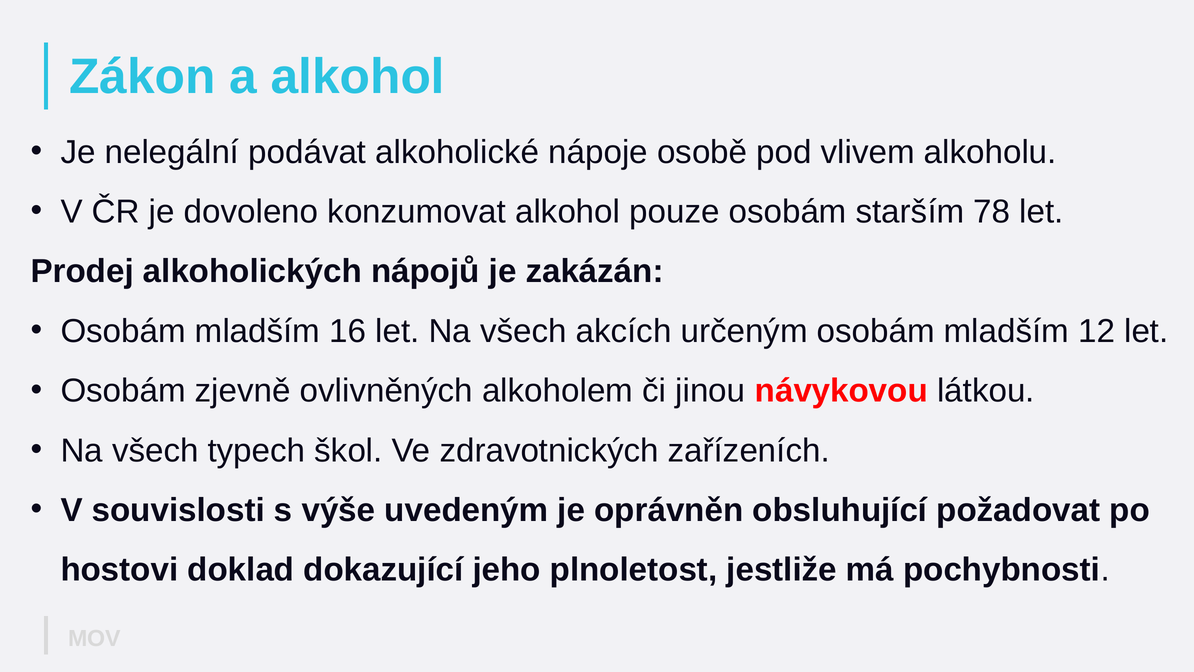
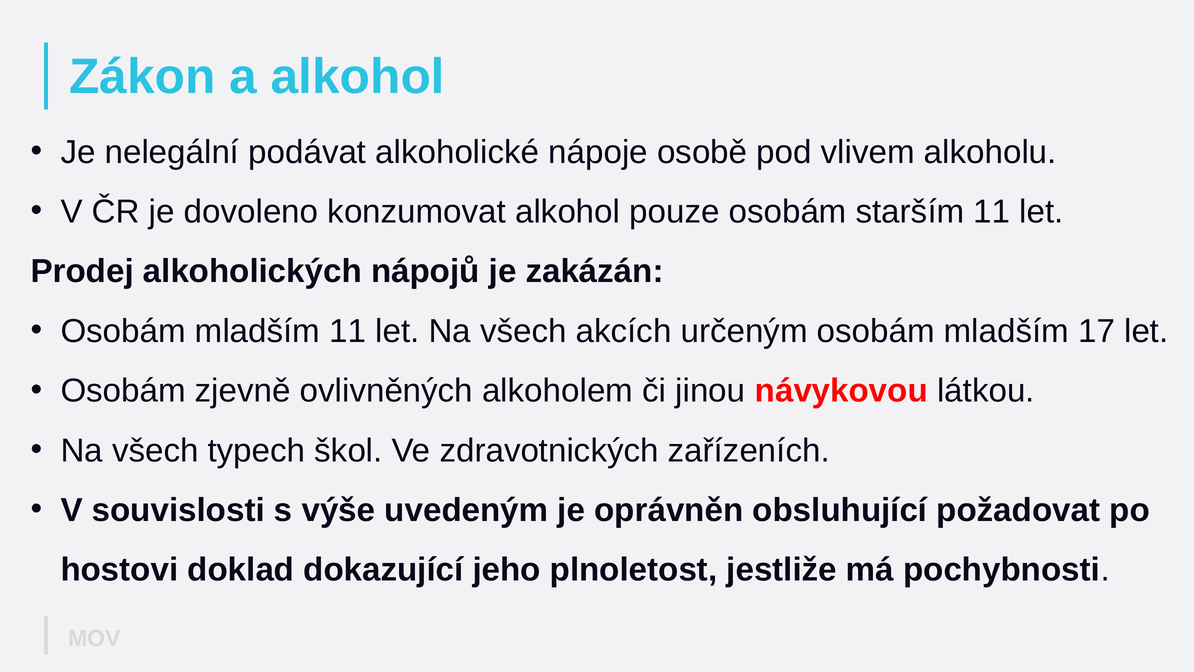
starším 78: 78 -> 11
mladším 16: 16 -> 11
12: 12 -> 17
